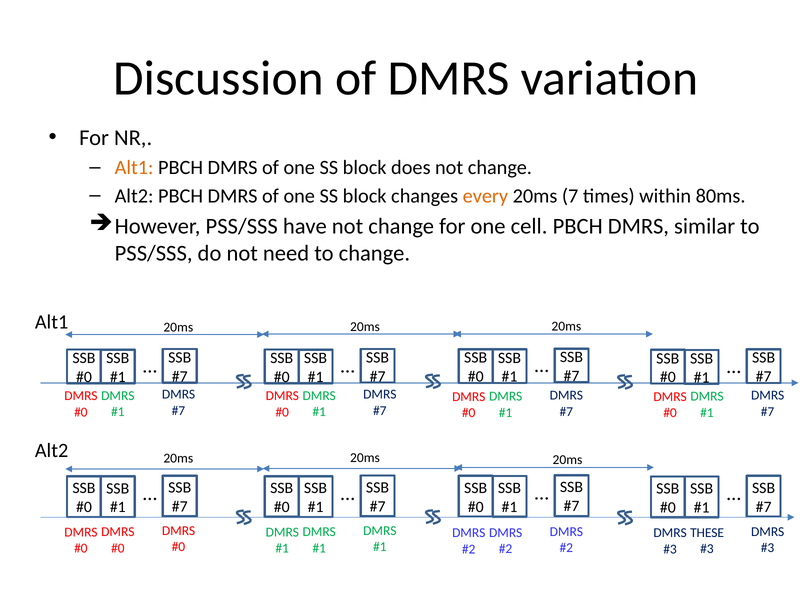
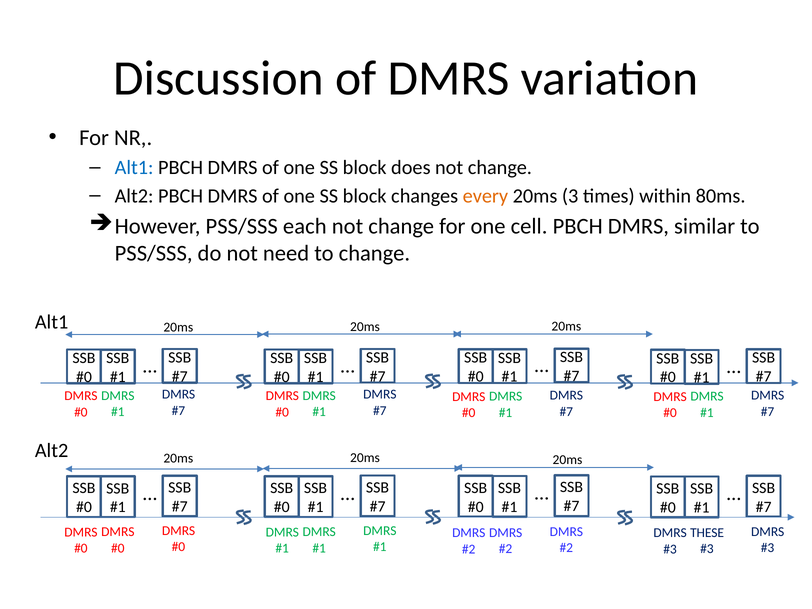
Alt1 at (134, 167) colour: orange -> blue
7: 7 -> 3
have: have -> each
